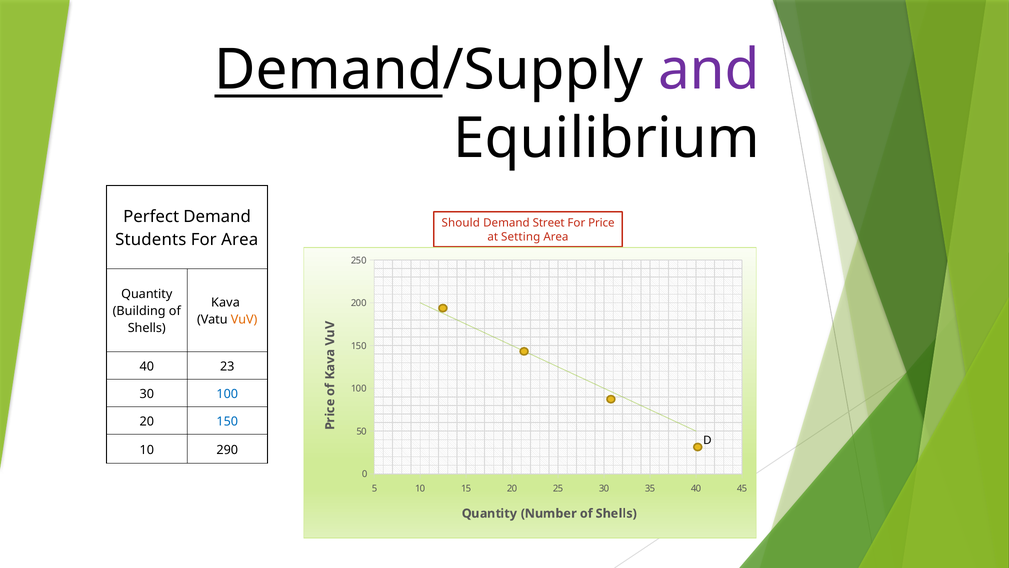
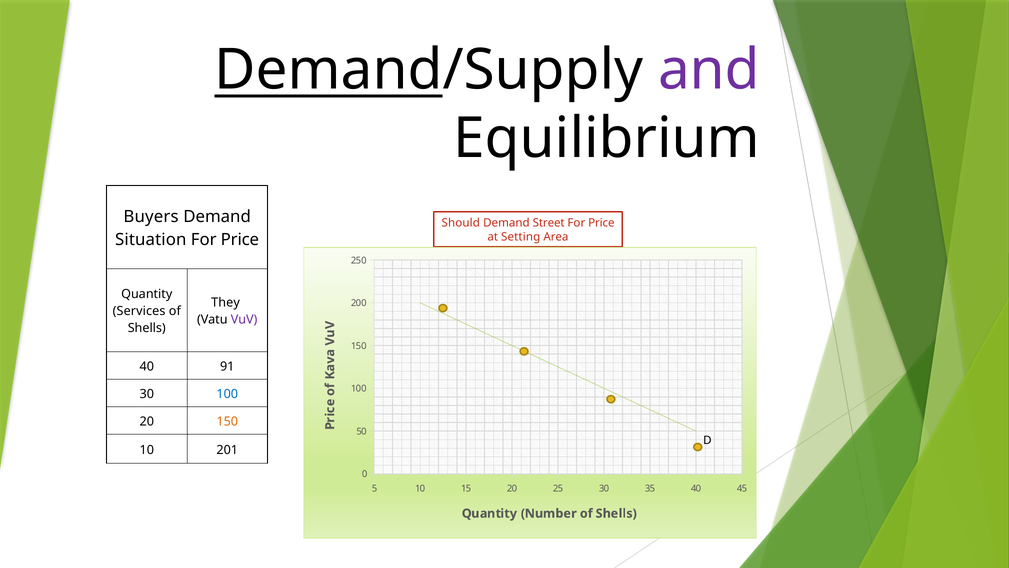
Perfect: Perfect -> Buyers
Students: Students -> Situation
Area at (240, 240): Area -> Price
Kava: Kava -> They
Building: Building -> Services
VuV colour: orange -> purple
23: 23 -> 91
150 at (227, 421) colour: blue -> orange
290: 290 -> 201
